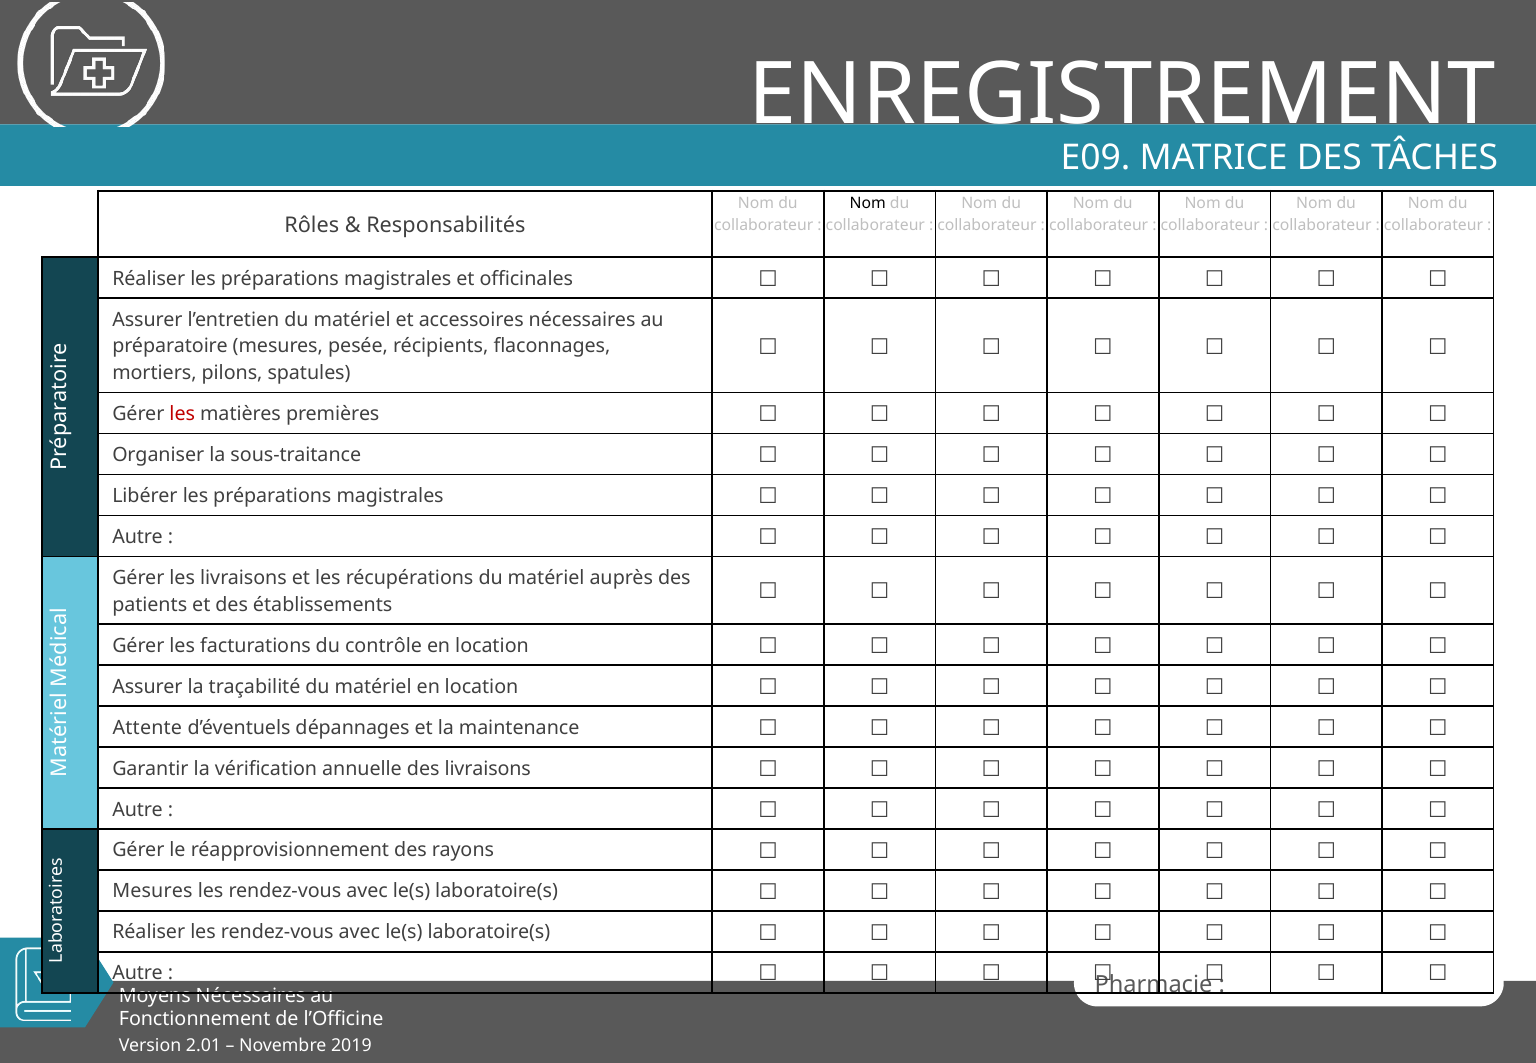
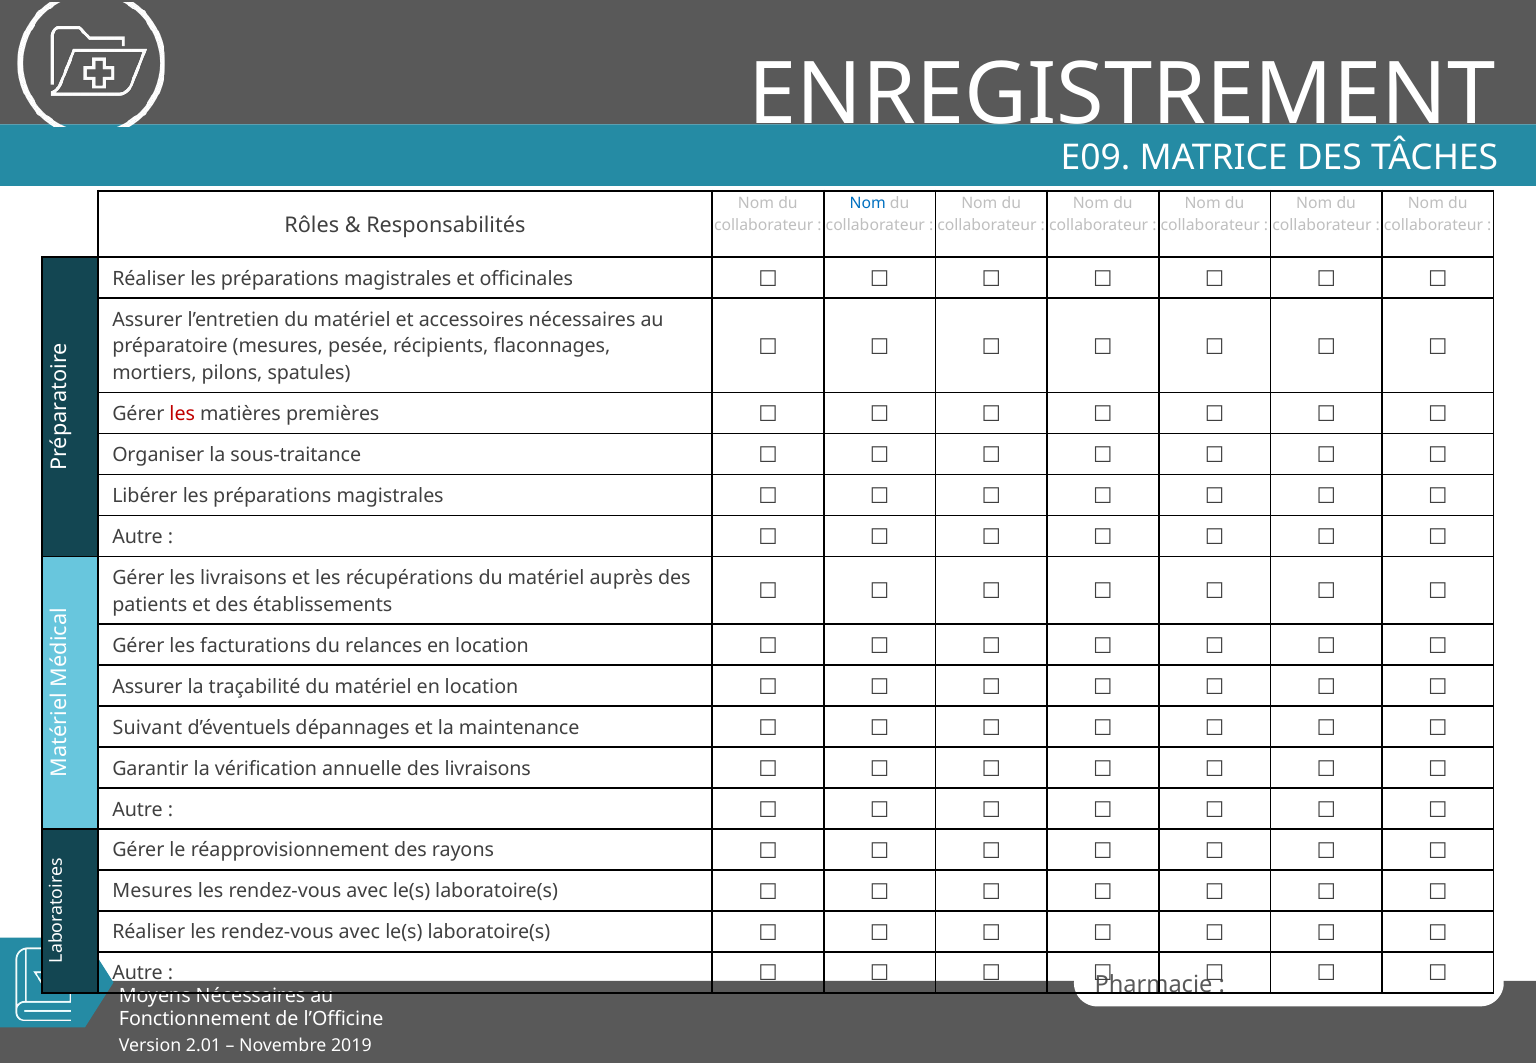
Nom at (868, 203) colour: black -> blue
contrôle: contrôle -> relances
Attente: Attente -> Suivant
